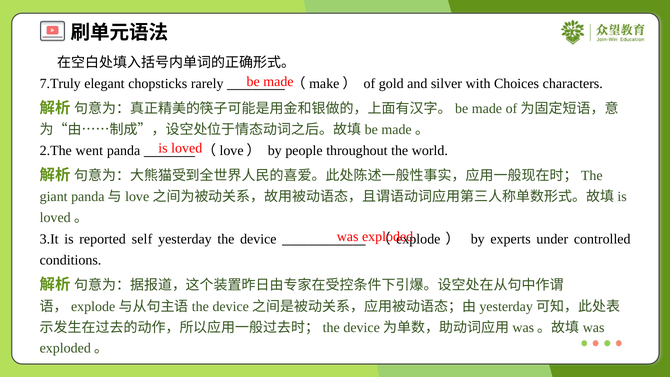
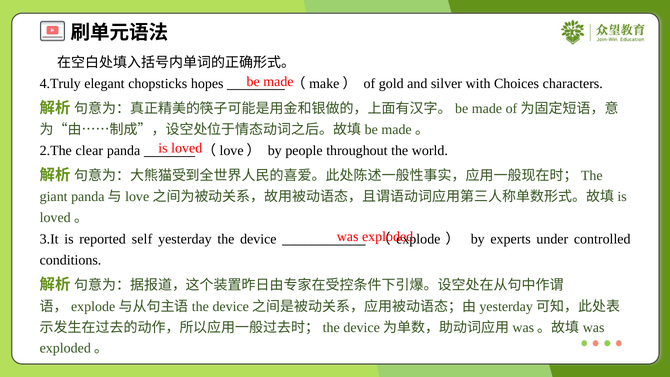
7.Truly: 7.Truly -> 4.Truly
rarely: rarely -> hopes
went: went -> clear
